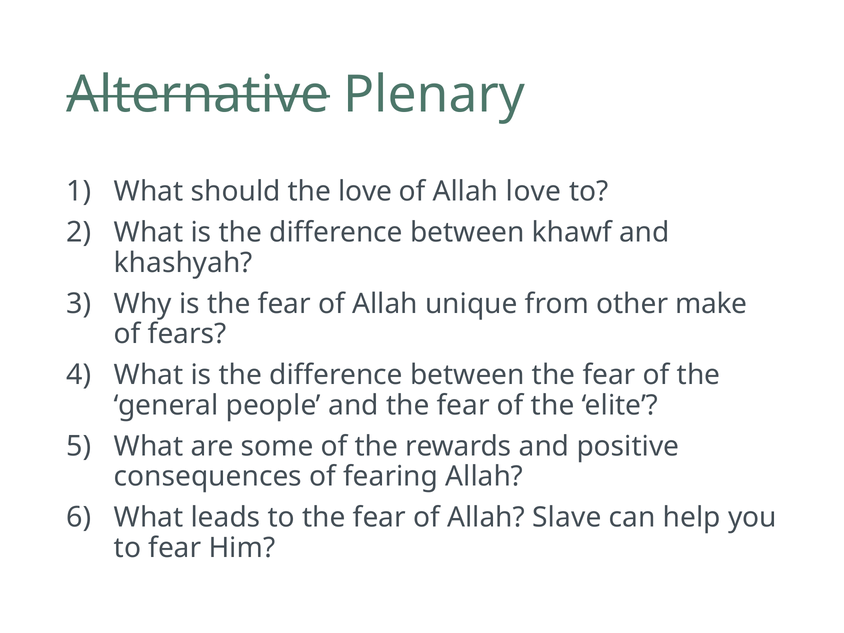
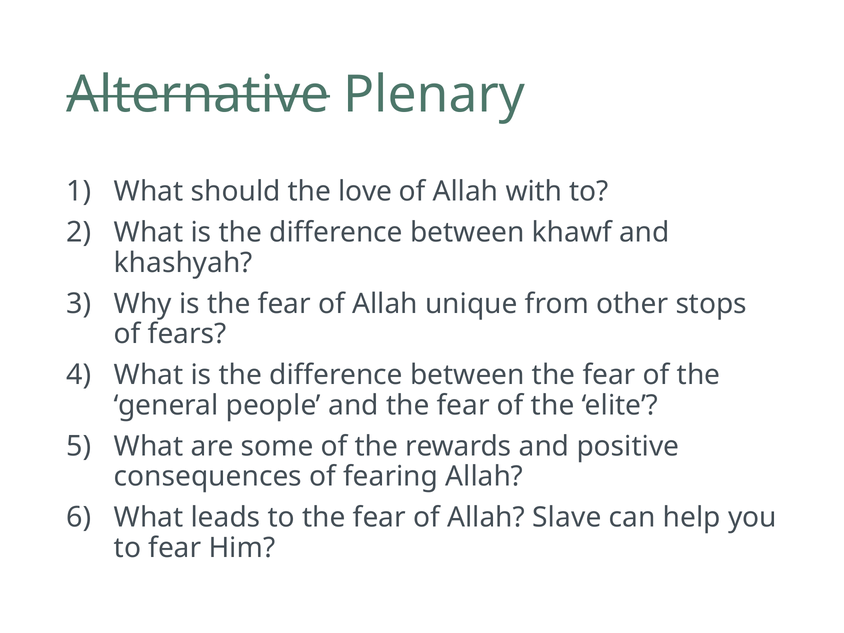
Allah love: love -> with
make: make -> stops
